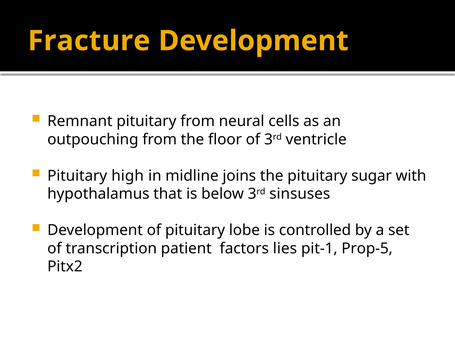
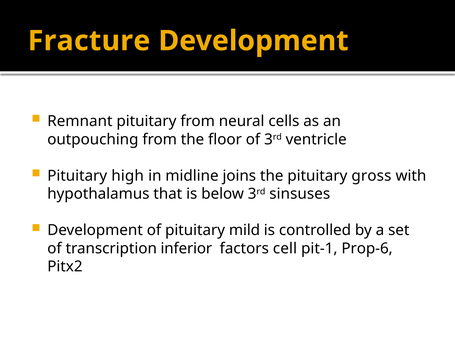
sugar: sugar -> gross
lobe: lobe -> mild
patient: patient -> inferior
lies: lies -> cell
Prop-5: Prop-5 -> Prop-6
